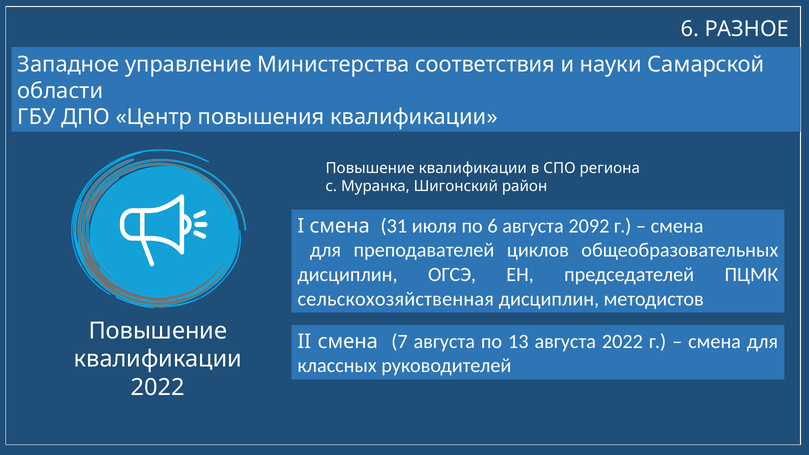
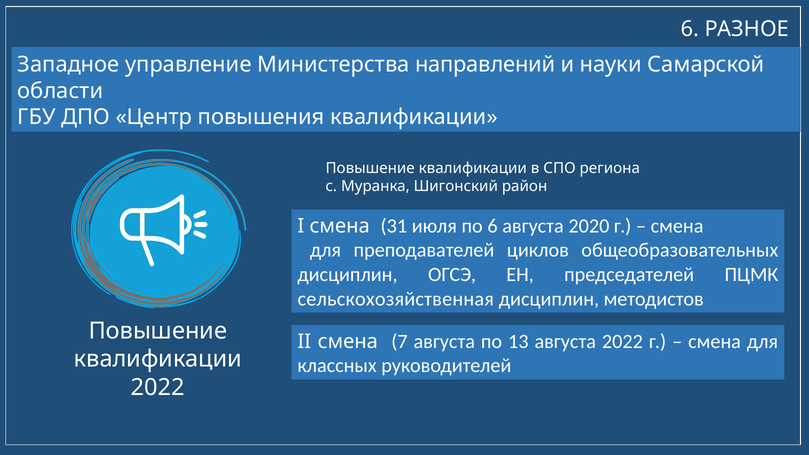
соответствия: соответствия -> направлений
2092: 2092 -> 2020
